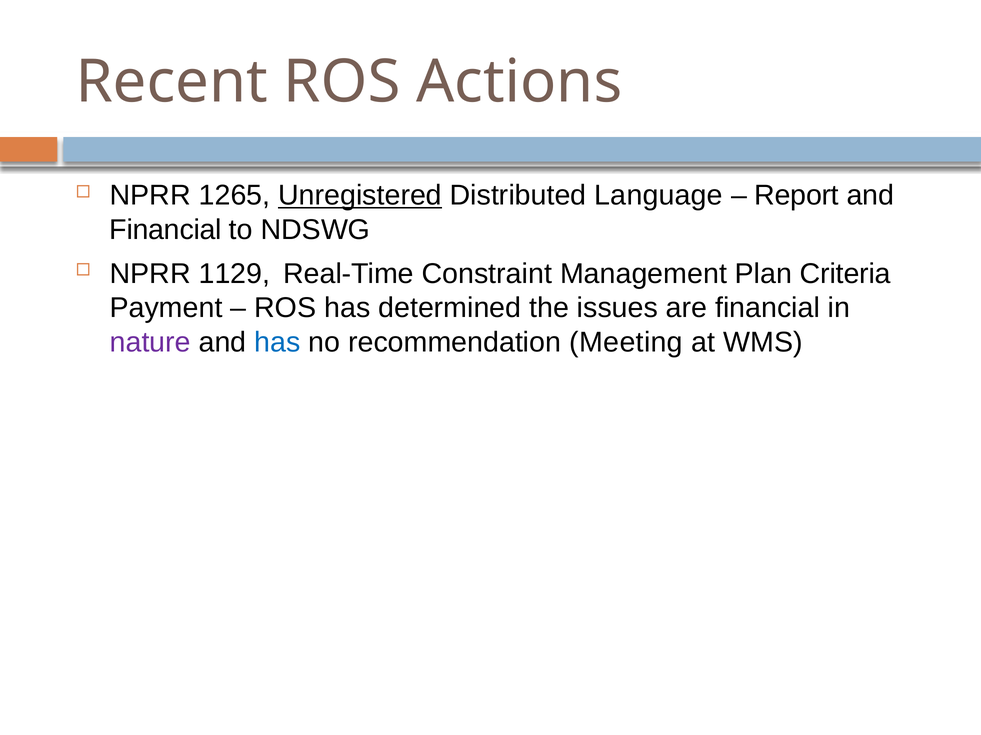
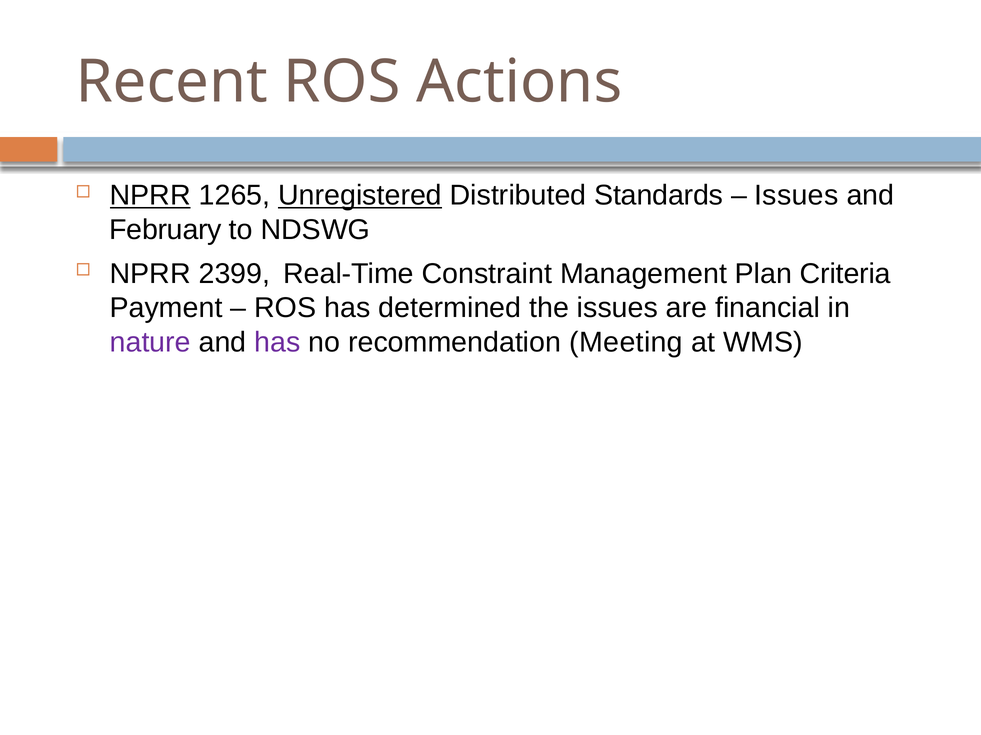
NPRR at (150, 196) underline: none -> present
Language: Language -> Standards
Report at (797, 196): Report -> Issues
Financial at (166, 230): Financial -> February
1129: 1129 -> 2399
has at (277, 343) colour: blue -> purple
